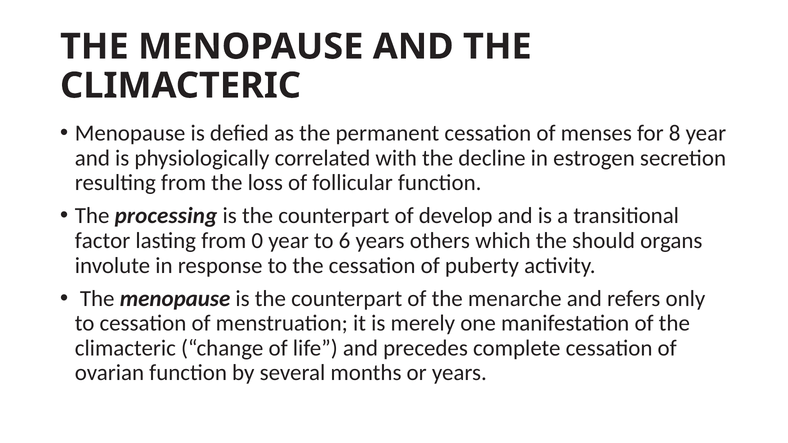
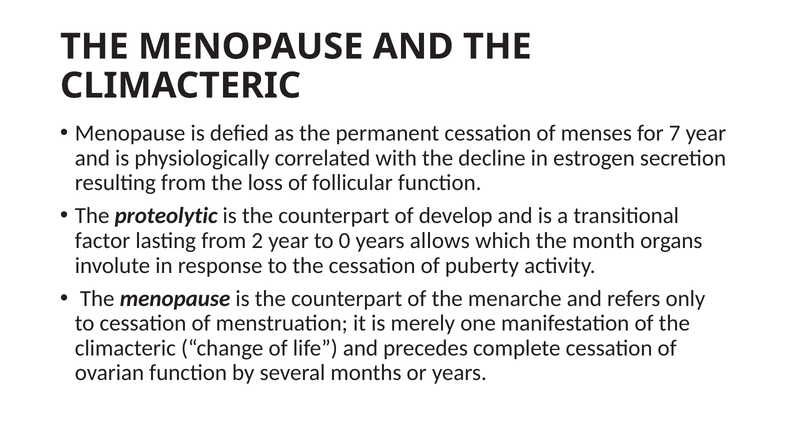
8: 8 -> 7
processing: processing -> proteolytic
0: 0 -> 2
6: 6 -> 0
others: others -> allows
should: should -> month
